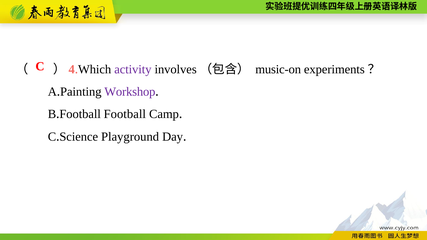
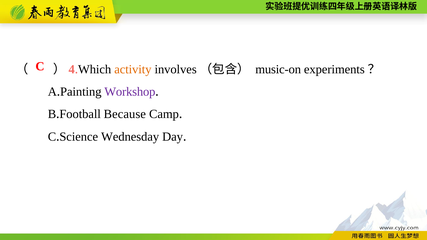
activity colour: purple -> orange
Football at (125, 114): Football -> Because
Playground: Playground -> Wednesday
